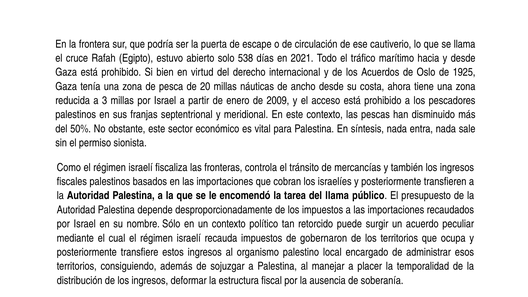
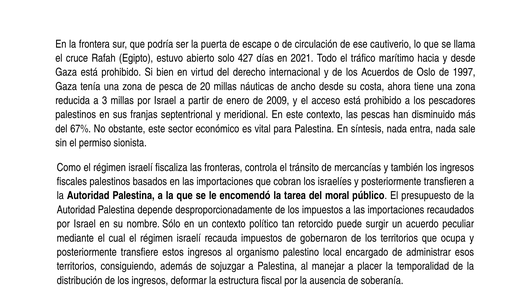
538: 538 -> 427
1925: 1925 -> 1997
50%: 50% -> 67%
del llama: llama -> moral
